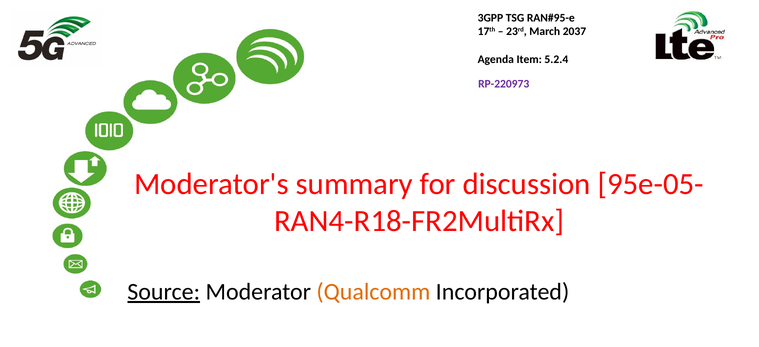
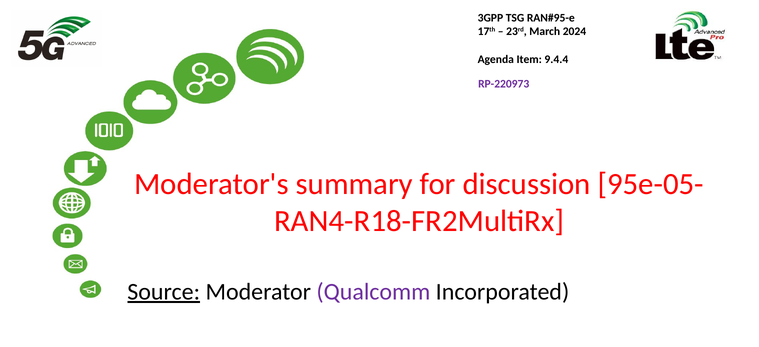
2037: 2037 -> 2024
5.2.4: 5.2.4 -> 9.4.4
Qualcomm colour: orange -> purple
